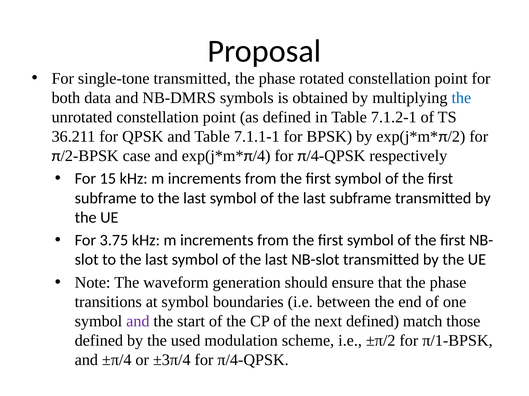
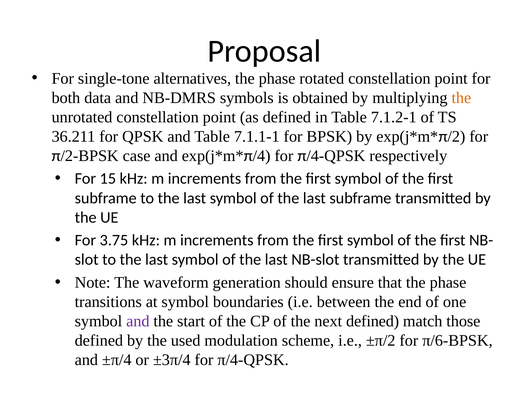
single-tone transmitted: transmitted -> alternatives
the at (461, 98) colour: blue -> orange
π/1-BPSK: π/1-BPSK -> π/6-BPSK
